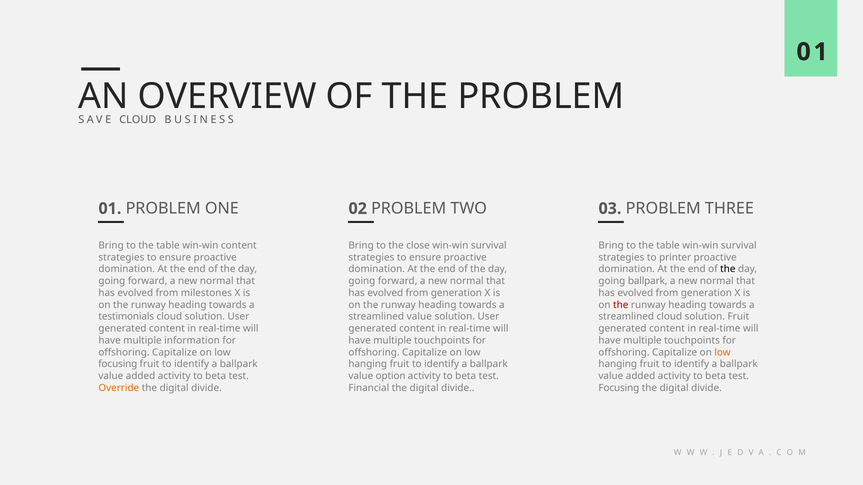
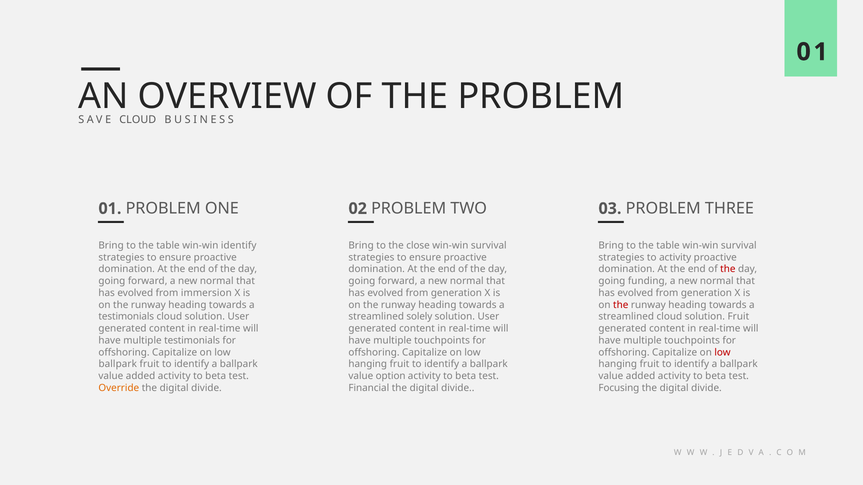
win-win content: content -> identify
to printer: printer -> activity
the at (728, 269) colour: black -> red
going ballpark: ballpark -> funding
milestones: milestones -> immersion
streamlined value: value -> solely
multiple information: information -> testimonials
low at (723, 353) colour: orange -> red
focusing at (118, 364): focusing -> ballpark
